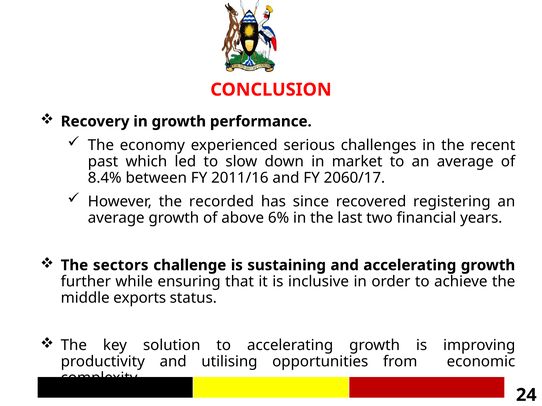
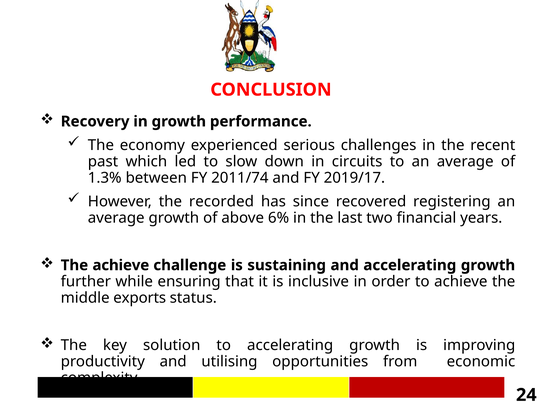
market: market -> circuits
8.4%: 8.4% -> 1.3%
2011/16: 2011/16 -> 2011/74
2060/17: 2060/17 -> 2019/17
The sectors: sectors -> achieve
